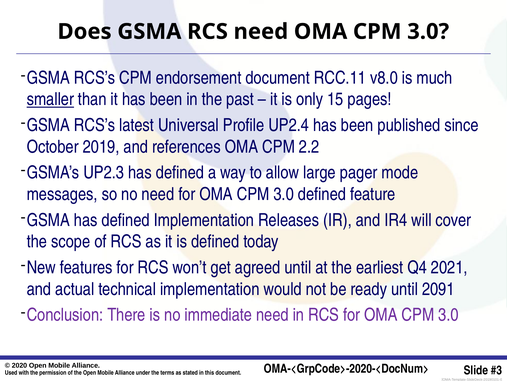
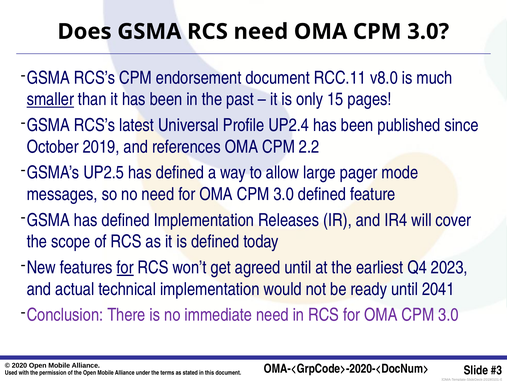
UP2.3: UP2.3 -> UP2.5
for at (125, 267) underline: none -> present
2021: 2021 -> 2023
2091: 2091 -> 2041
